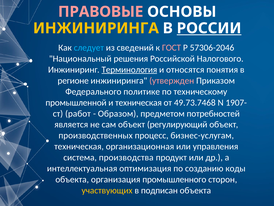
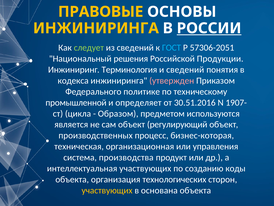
ПРАВОВЫЕ colour: pink -> yellow
следует colour: light blue -> light green
ГОСТ colour: pink -> light blue
57306-2046: 57306-2046 -> 57306-2051
Налогового: Налогового -> Продукции
Терминология underline: present -> none
и относятся: относятся -> сведений
регионе: регионе -> кодекса
и техническая: техническая -> определяет
49.73.7468: 49.73.7468 -> 30.51.2016
работ: работ -> цикла
потребностей: потребностей -> используются
бизнес-услугам: бизнес-услугам -> бизнес-которая
интеллектуальная оптимизация: оптимизация -> участвующих
промышленного: промышленного -> технологических
подписан: подписан -> основана
